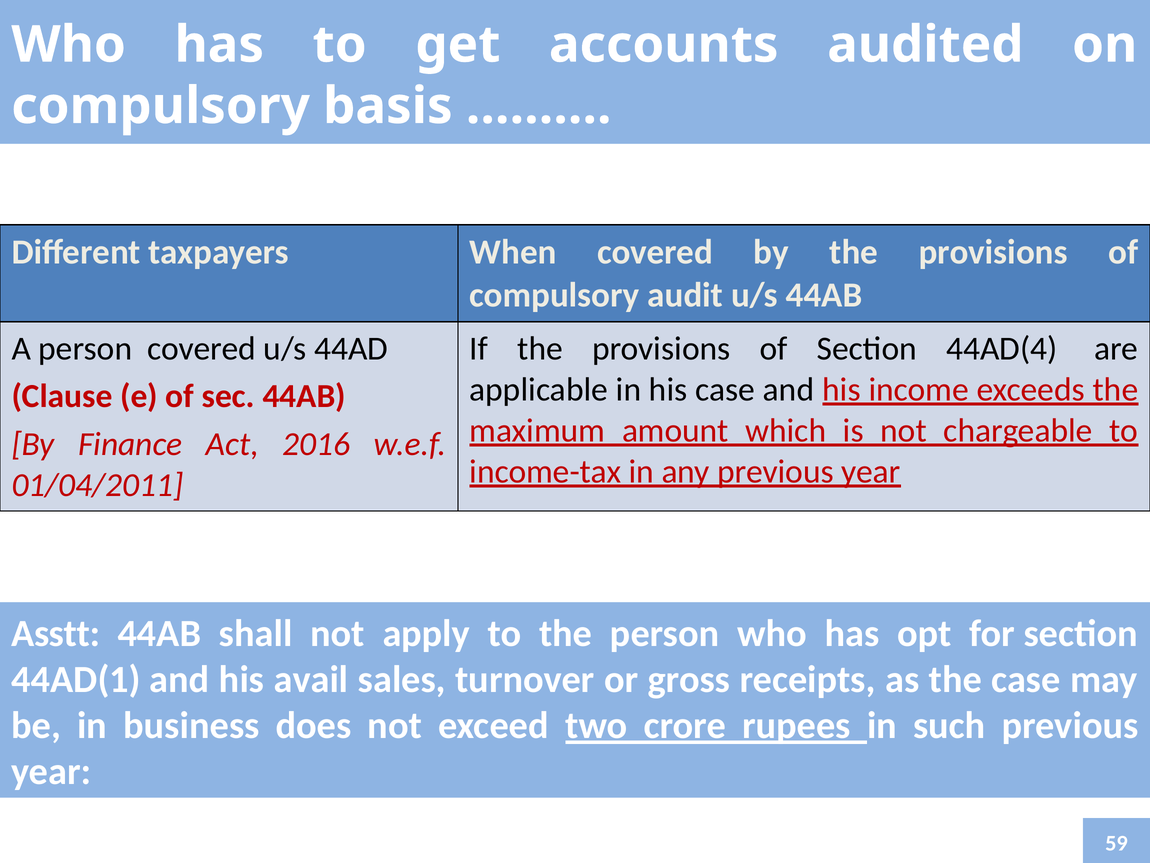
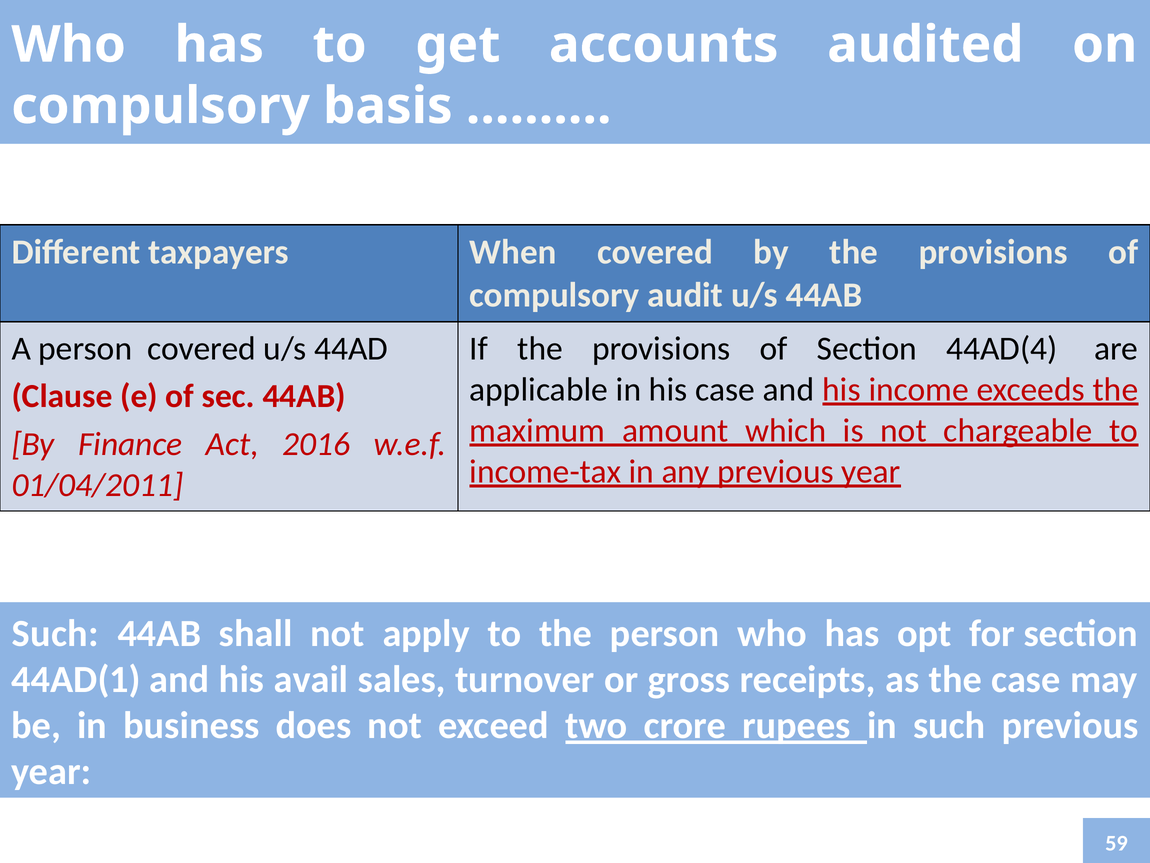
Asstt at (56, 633): Asstt -> Such
